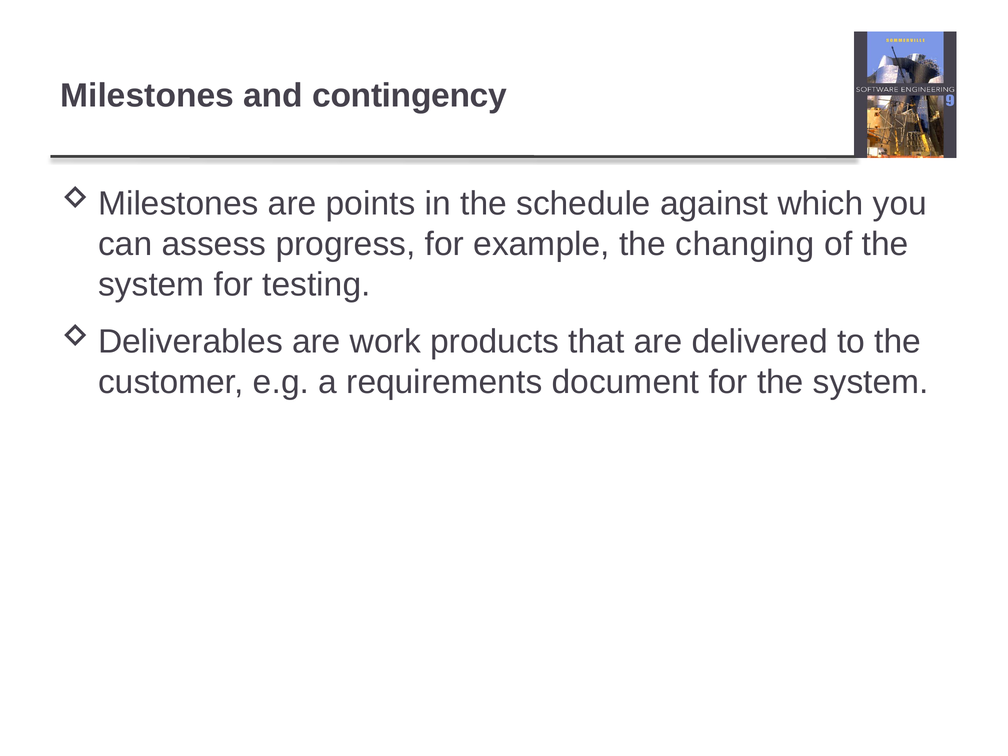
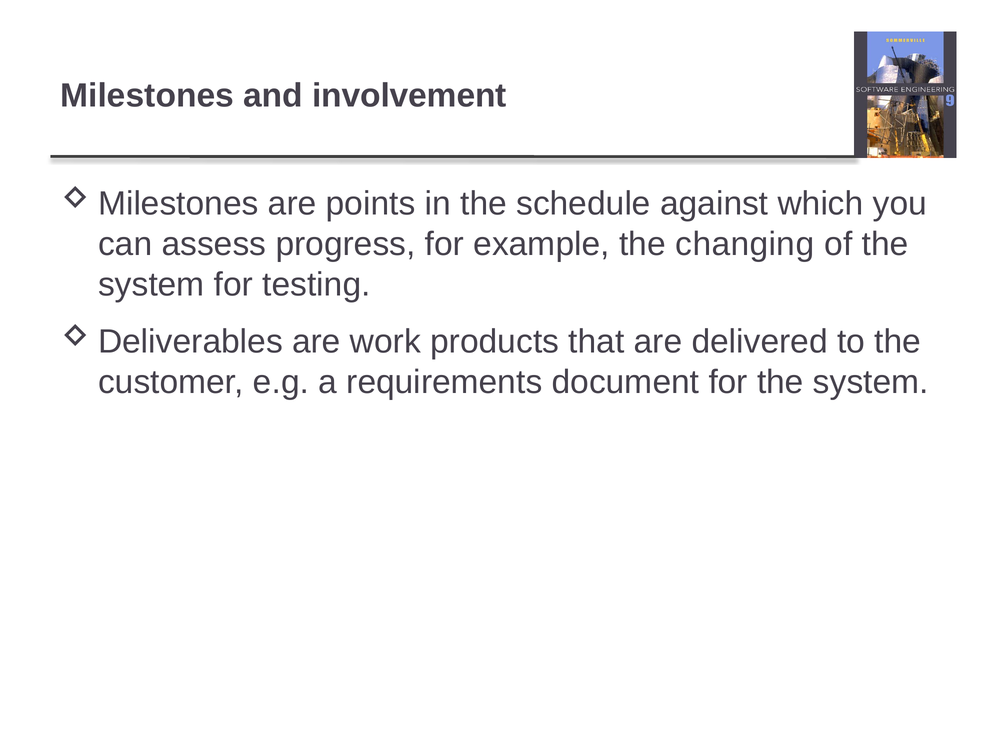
contingency: contingency -> involvement
